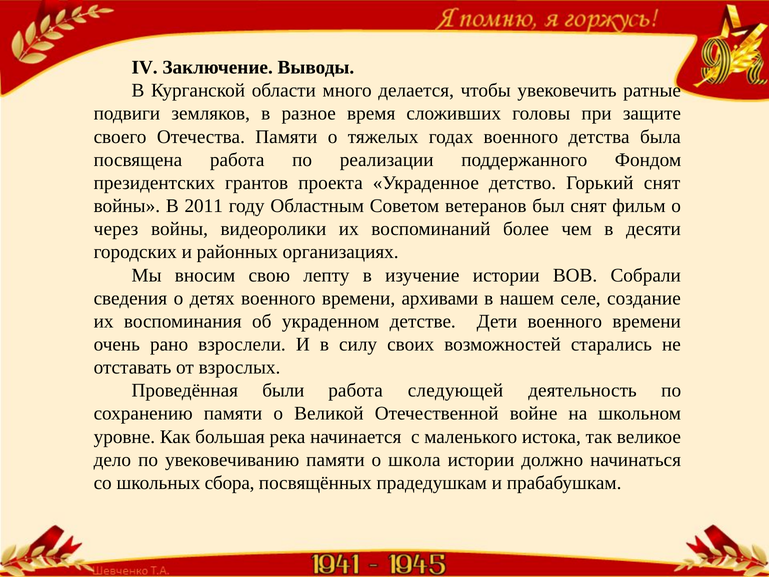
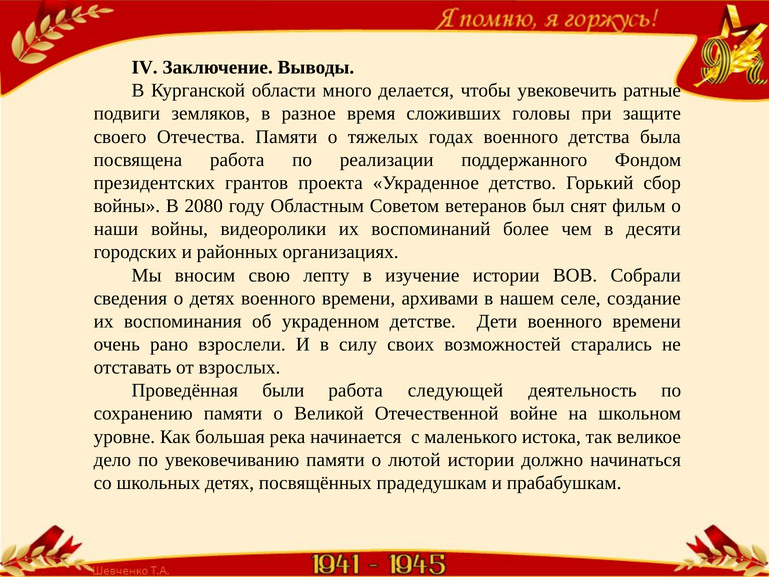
Горький снят: снят -> сбор
2011: 2011 -> 2080
через: через -> наши
школа: школа -> лютой
школьных сбора: сбора -> детях
